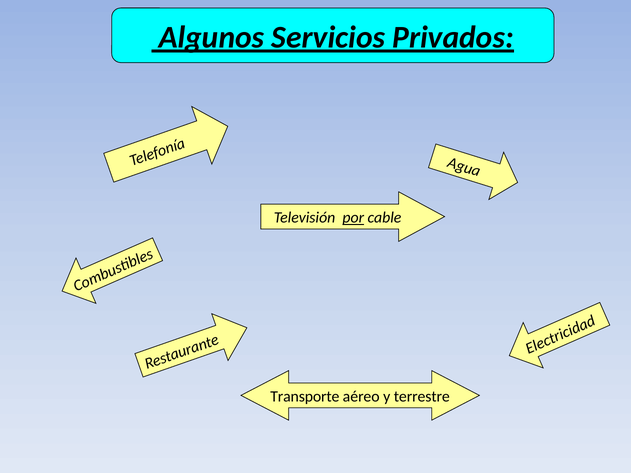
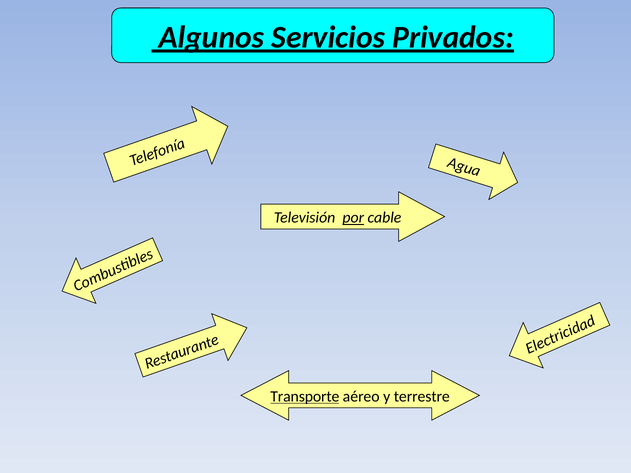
Transporte underline: none -> present
